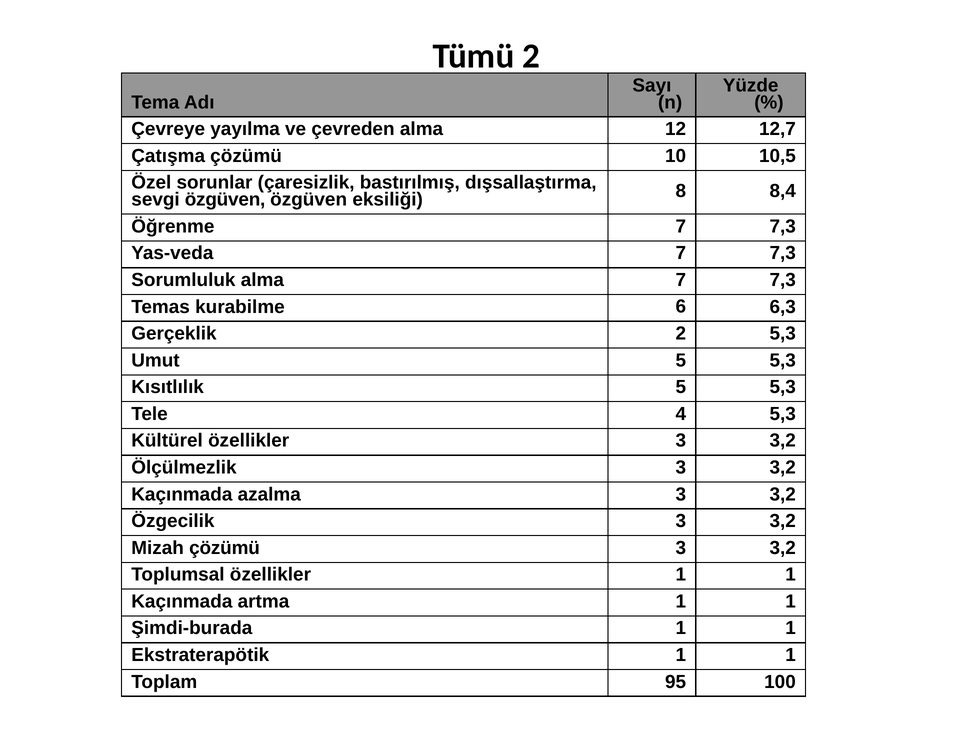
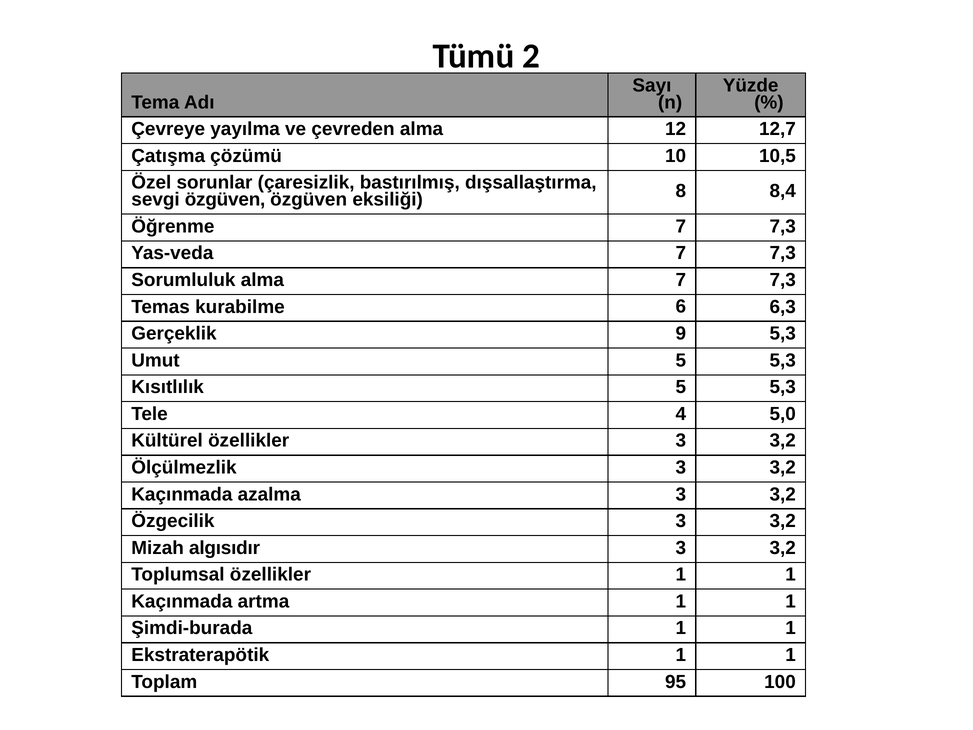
Gerçeklik 2: 2 -> 9
4 5,3: 5,3 -> 5,0
Mizah çözümü: çözümü -> algısıdır
